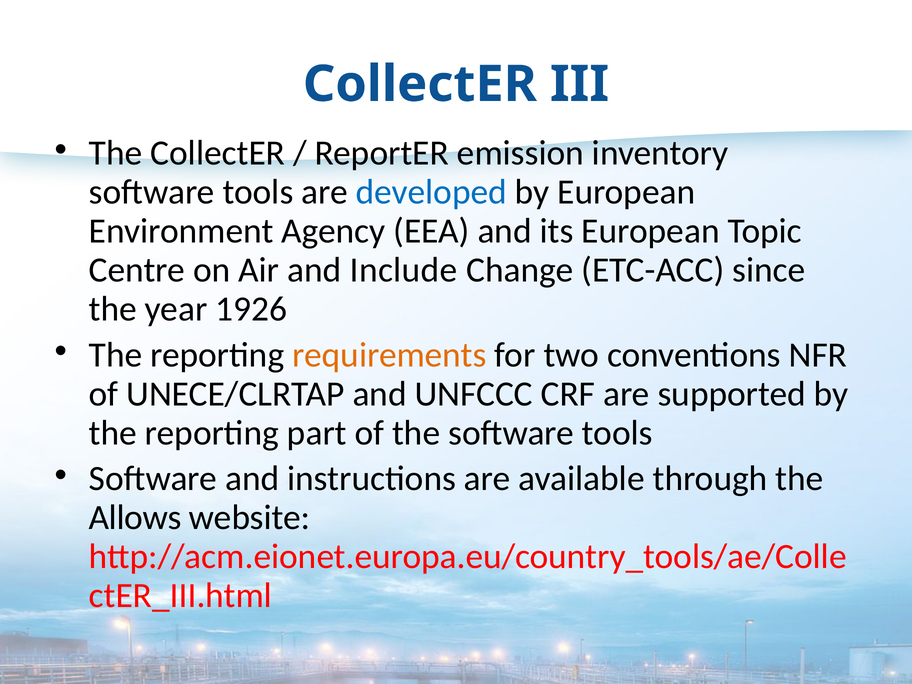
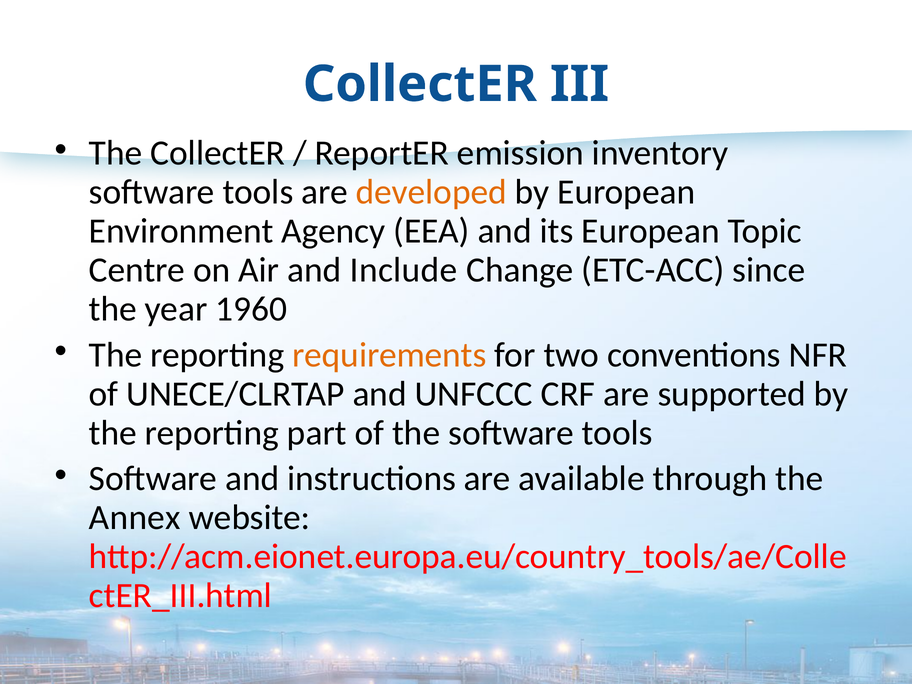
developed colour: blue -> orange
1926: 1926 -> 1960
Allows: Allows -> Annex
